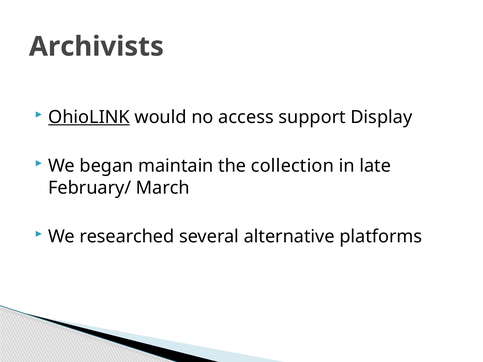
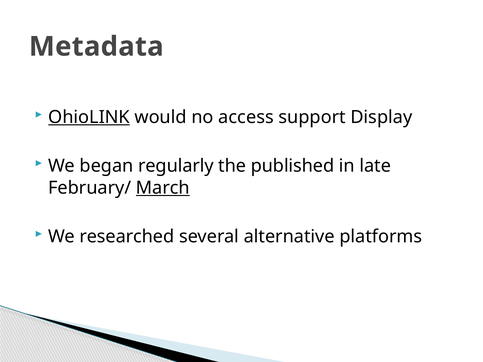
Archivists: Archivists -> Metadata
maintain: maintain -> regularly
collection: collection -> published
March underline: none -> present
